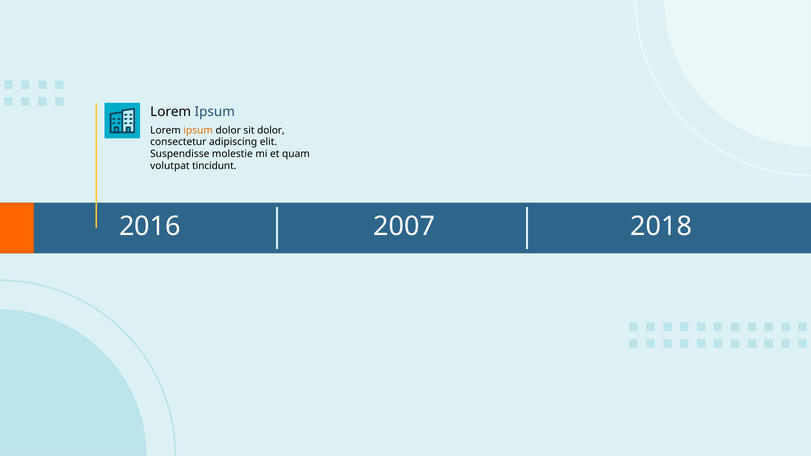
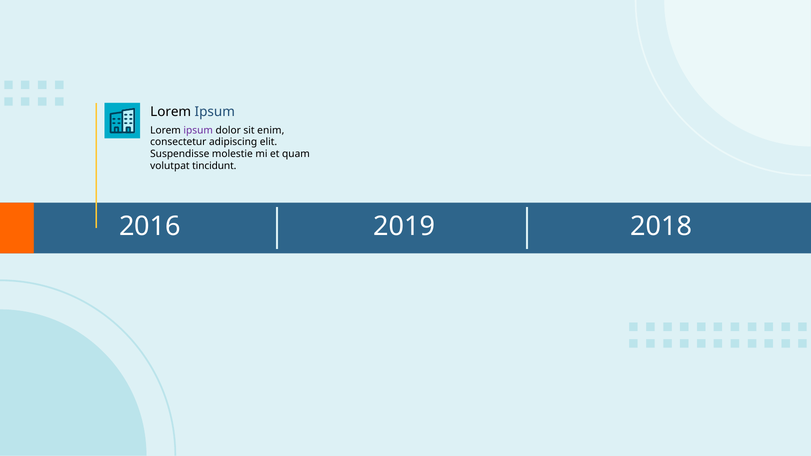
ipsum at (198, 130) colour: orange -> purple
sit dolor: dolor -> enim
2007: 2007 -> 2019
